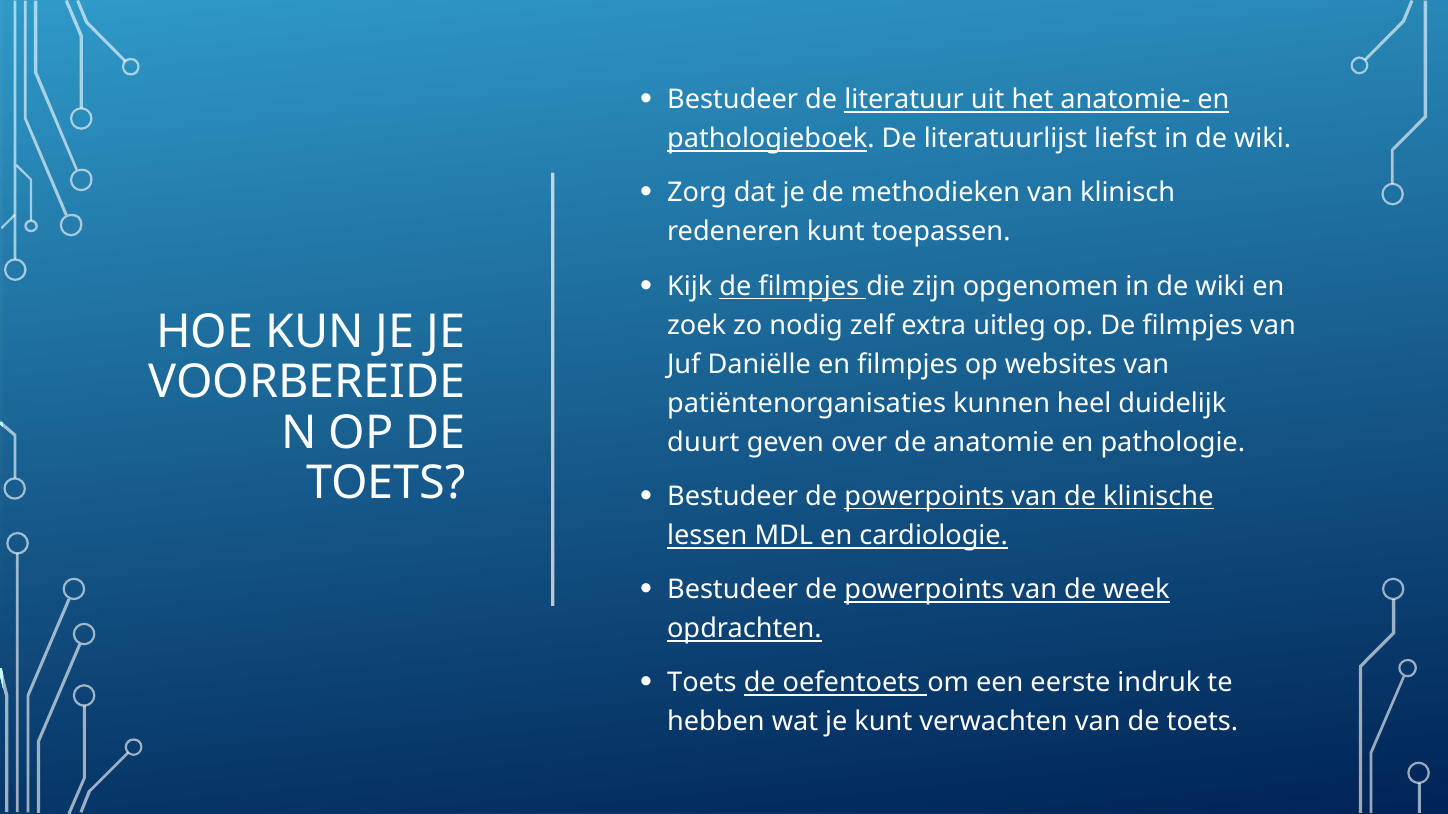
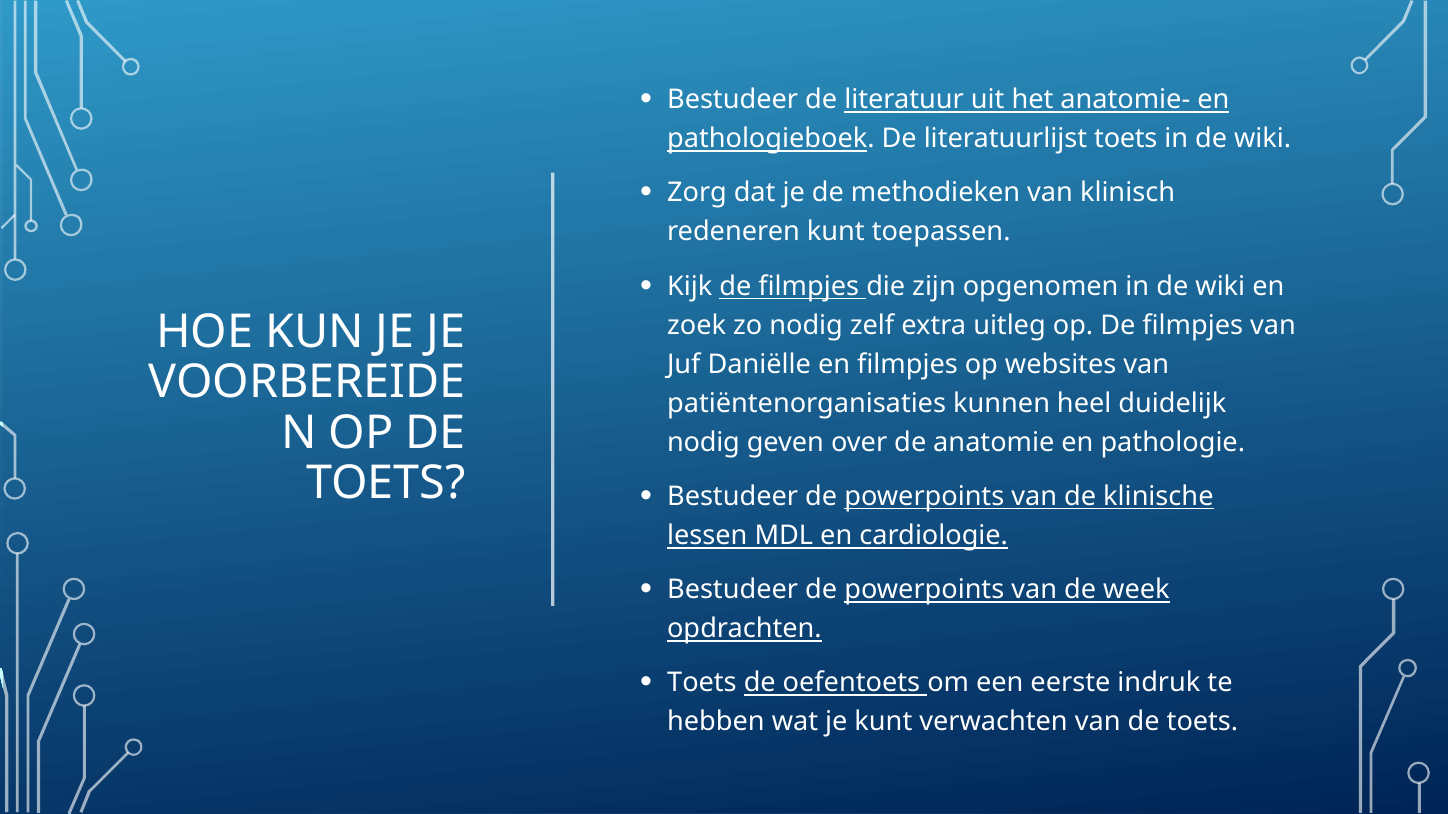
literatuurlijst liefst: liefst -> toets
duurt at (703, 443): duurt -> nodig
